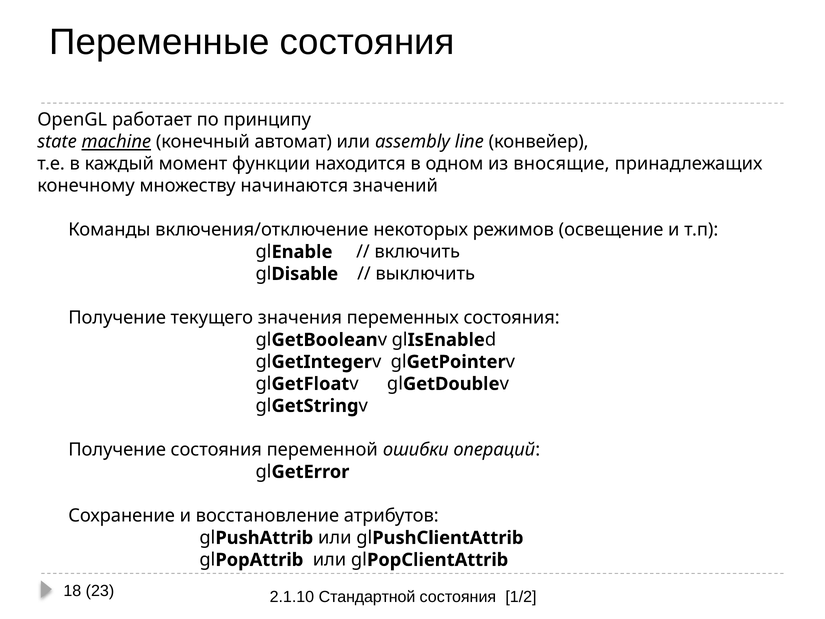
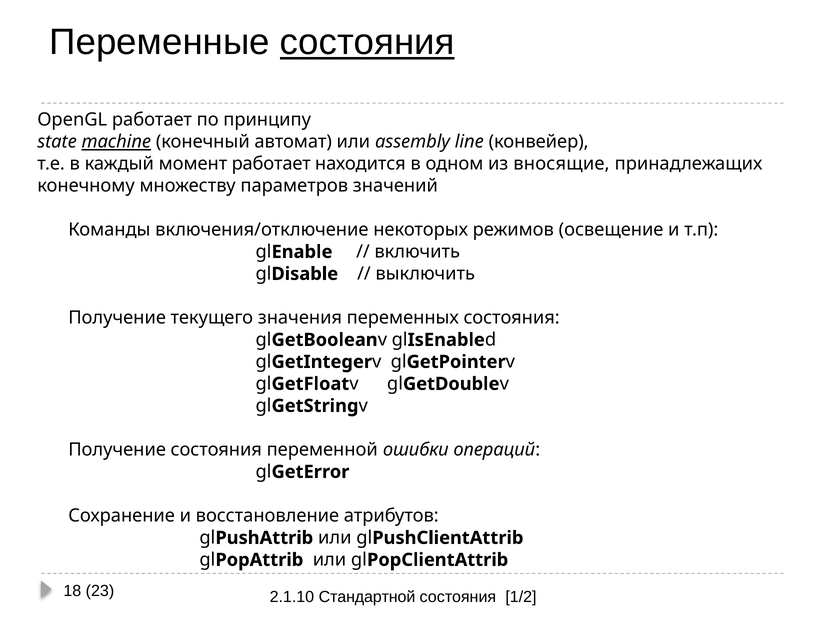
состояния at (367, 42) underline: none -> present
момент функции: функции -> работает
начинаются: начинаются -> параметров
